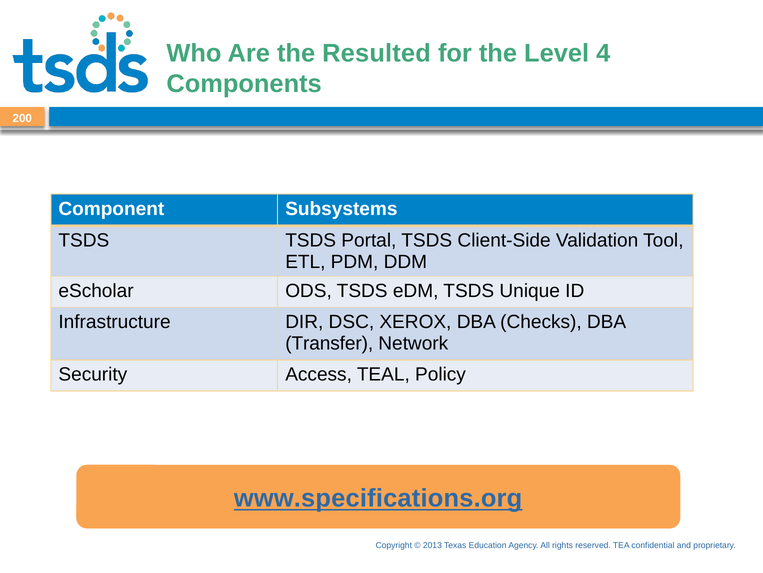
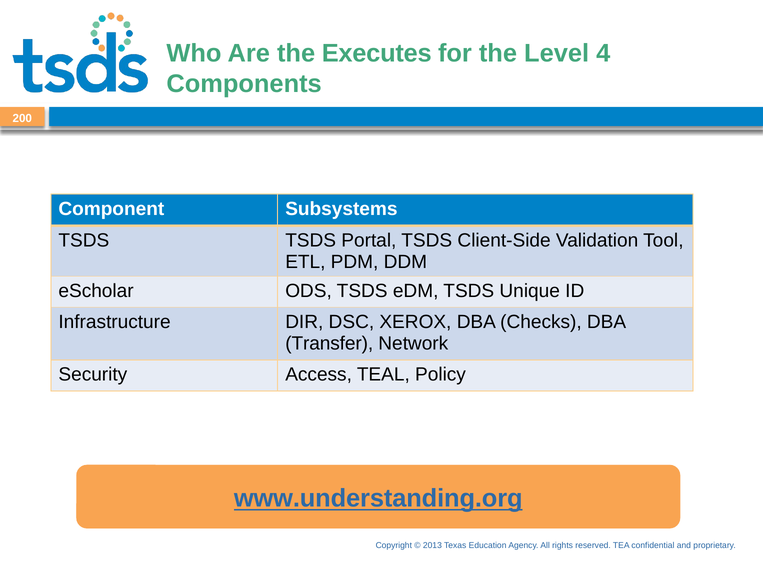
Resulted: Resulted -> Executes
www.specifications.org: www.specifications.org -> www.understanding.org
